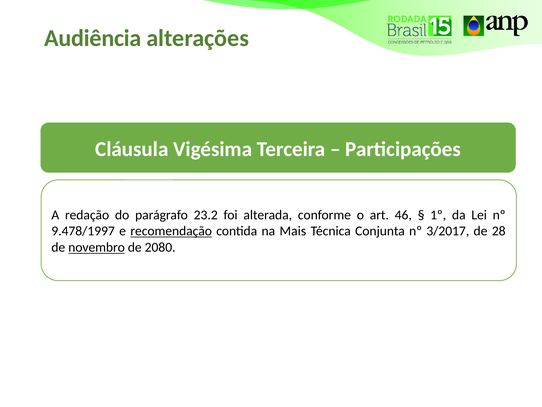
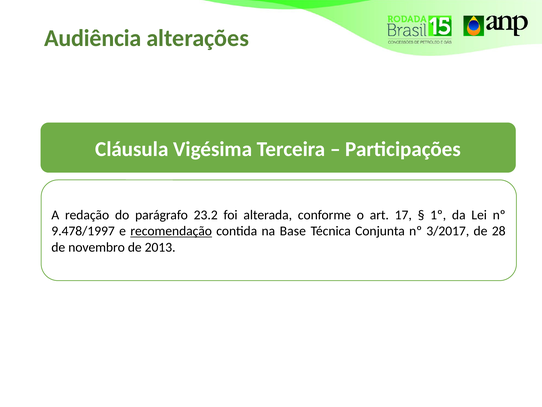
46: 46 -> 17
Mais: Mais -> Base
novembro underline: present -> none
2080: 2080 -> 2013
